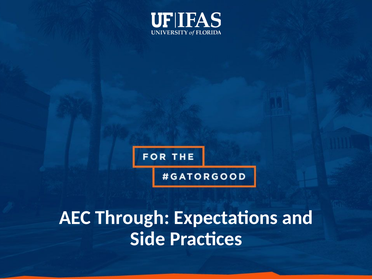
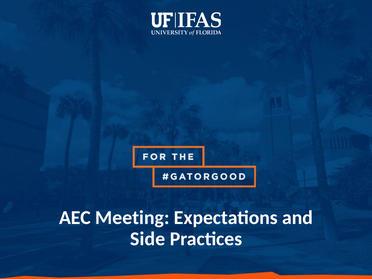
Through: Through -> Meeting
